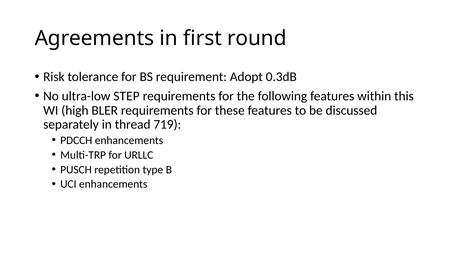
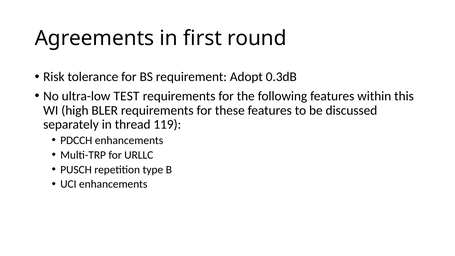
STEP: STEP -> TEST
719: 719 -> 119
